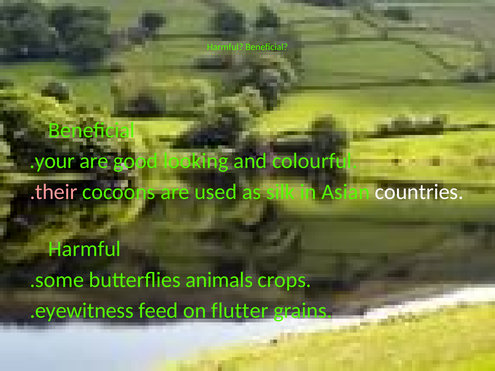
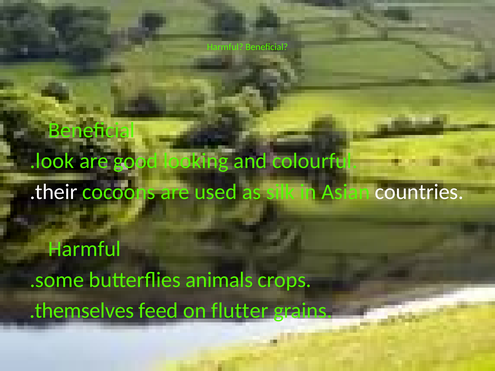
.your: .your -> .look
.their colour: pink -> white
.eyewitness: .eyewitness -> .themselves
